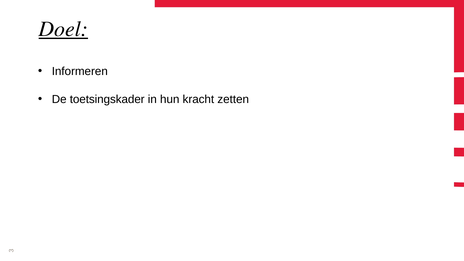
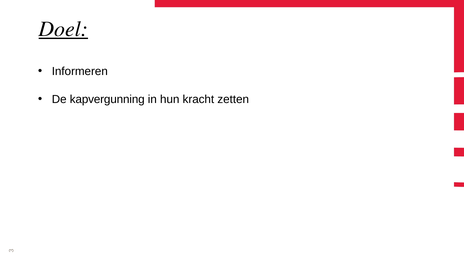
toetsingskader: toetsingskader -> kapvergunning
